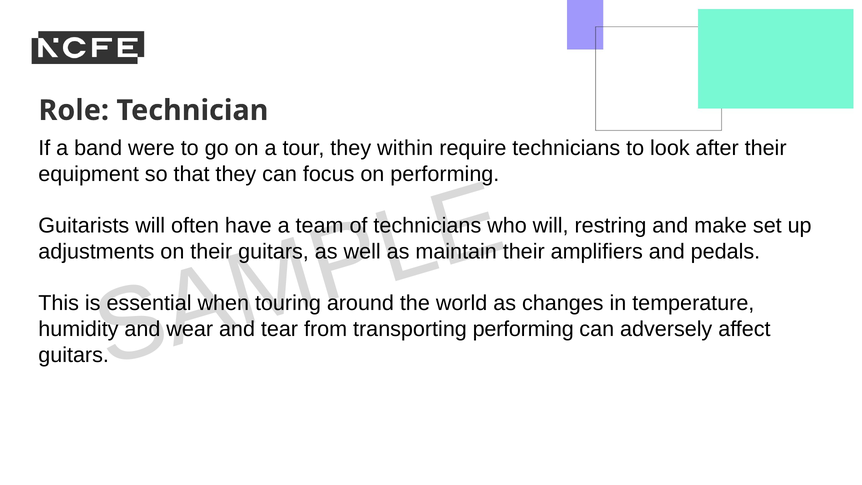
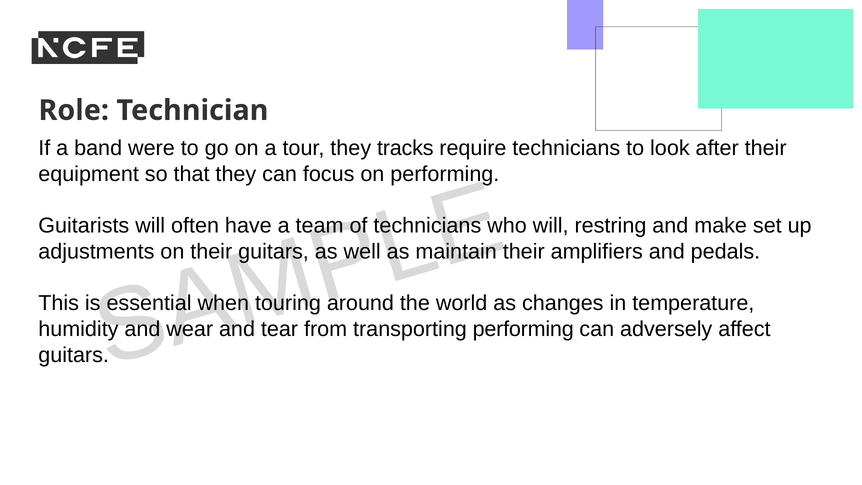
within: within -> tracks
